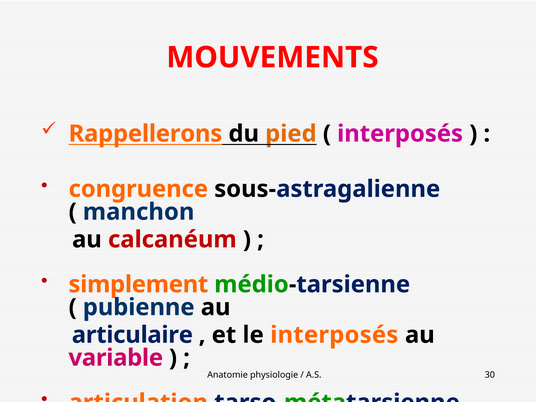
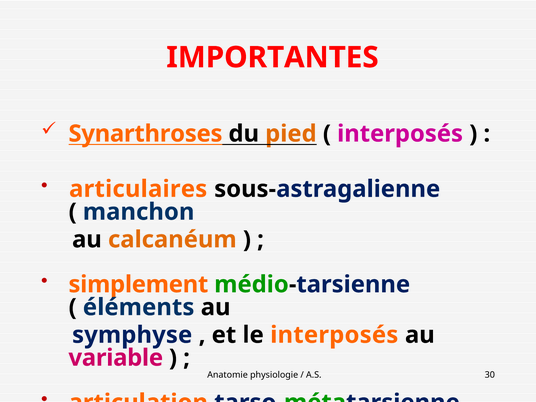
MOUVEMENTS: MOUVEMENTS -> IMPORTANTES
Rappellerons: Rappellerons -> Synarthroses
congruence: congruence -> articulaires
calcanéum colour: red -> orange
pubienne: pubienne -> éléments
articulaire: articulaire -> symphyse
